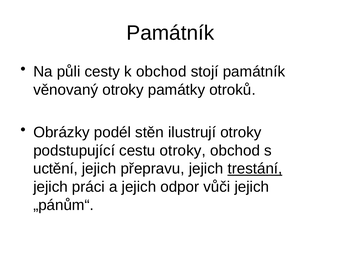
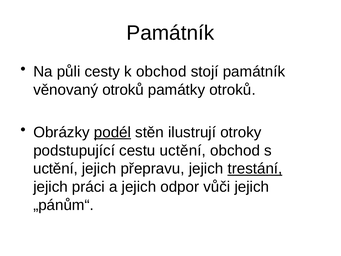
věnovaný otroky: otroky -> otroků
podél underline: none -> present
cestu otroky: otroky -> uctění
